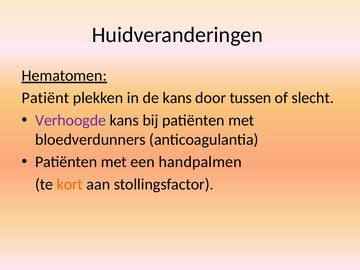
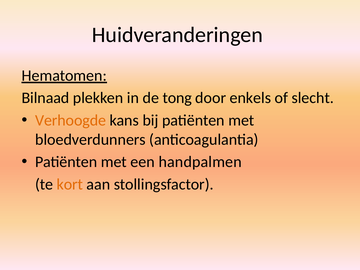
Patiënt: Patiënt -> Bilnaad
de kans: kans -> tong
tussen: tussen -> enkels
Verhoogde colour: purple -> orange
